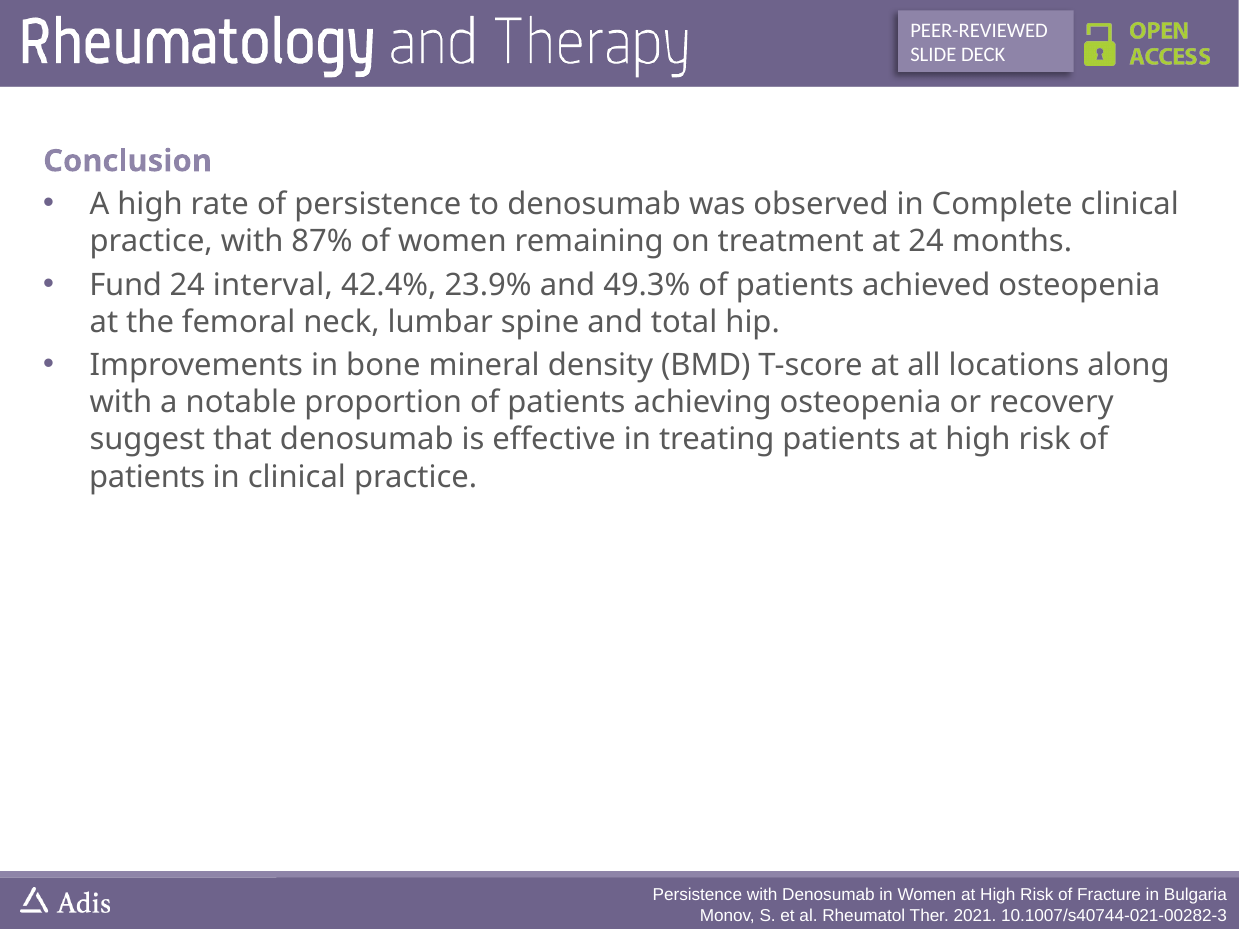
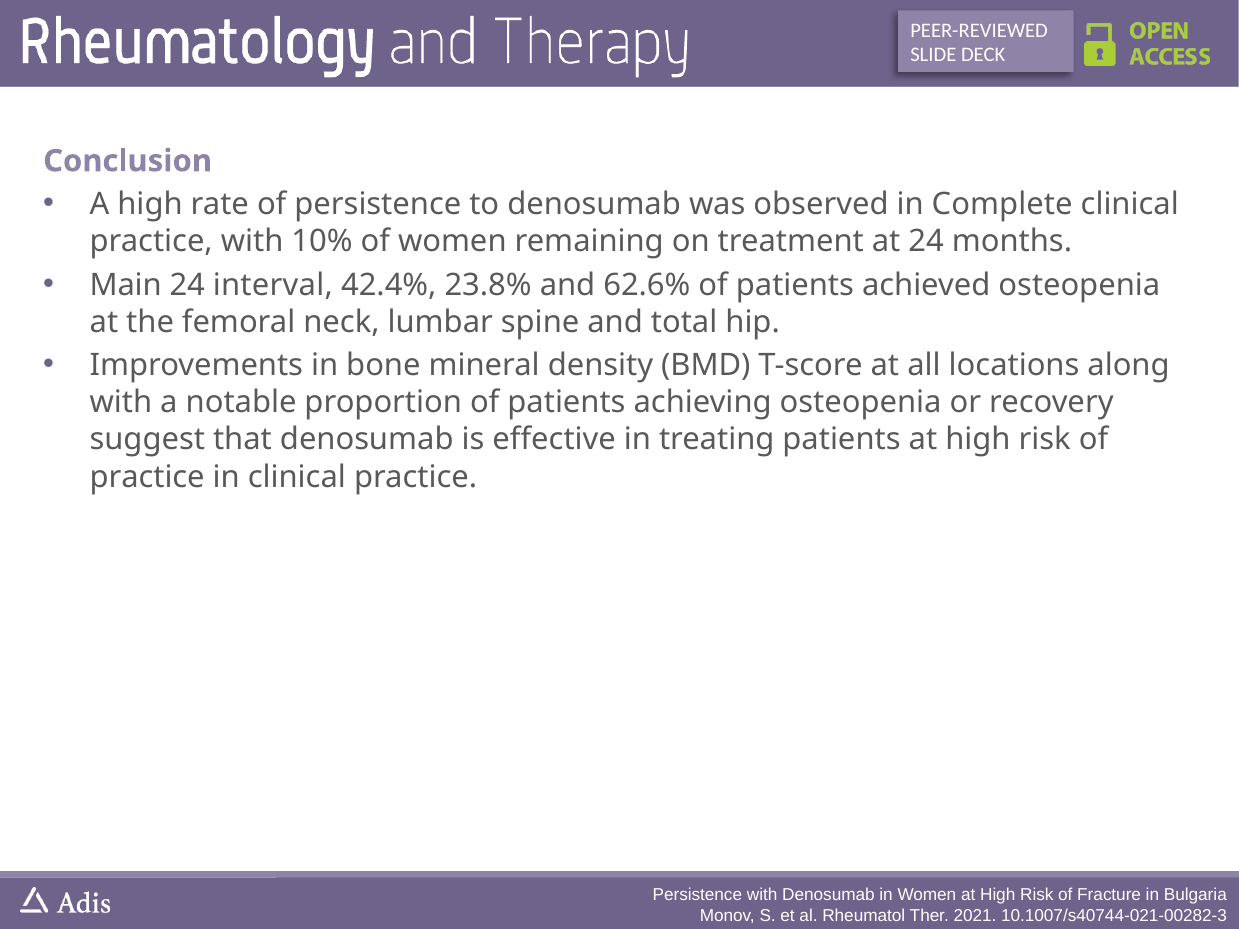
87%: 87% -> 10%
Fund: Fund -> Main
23.9%: 23.9% -> 23.8%
49.3%: 49.3% -> 62.6%
patients at (147, 477): patients -> practice
